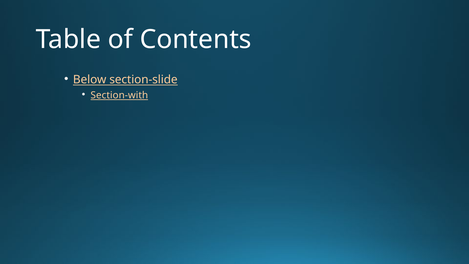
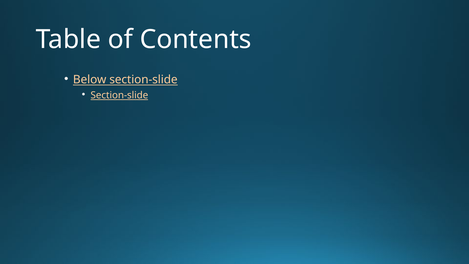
Section-with at (119, 95): Section-with -> Section-slide
